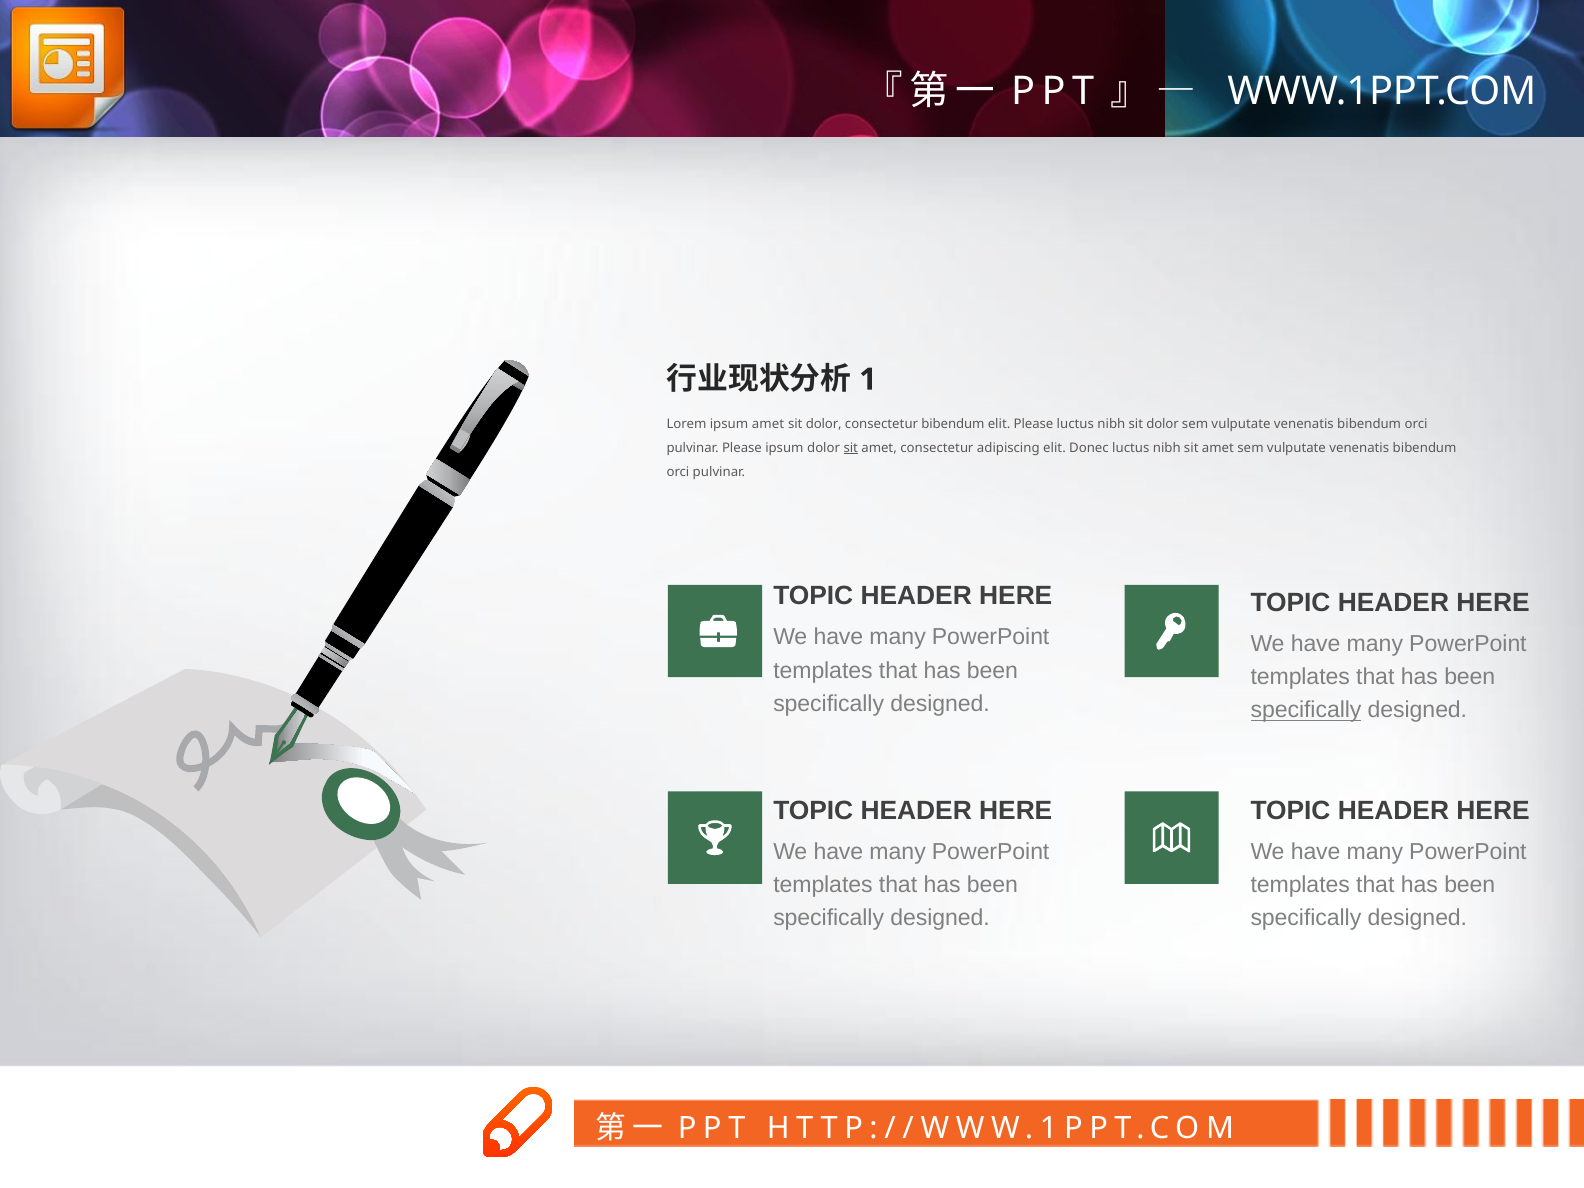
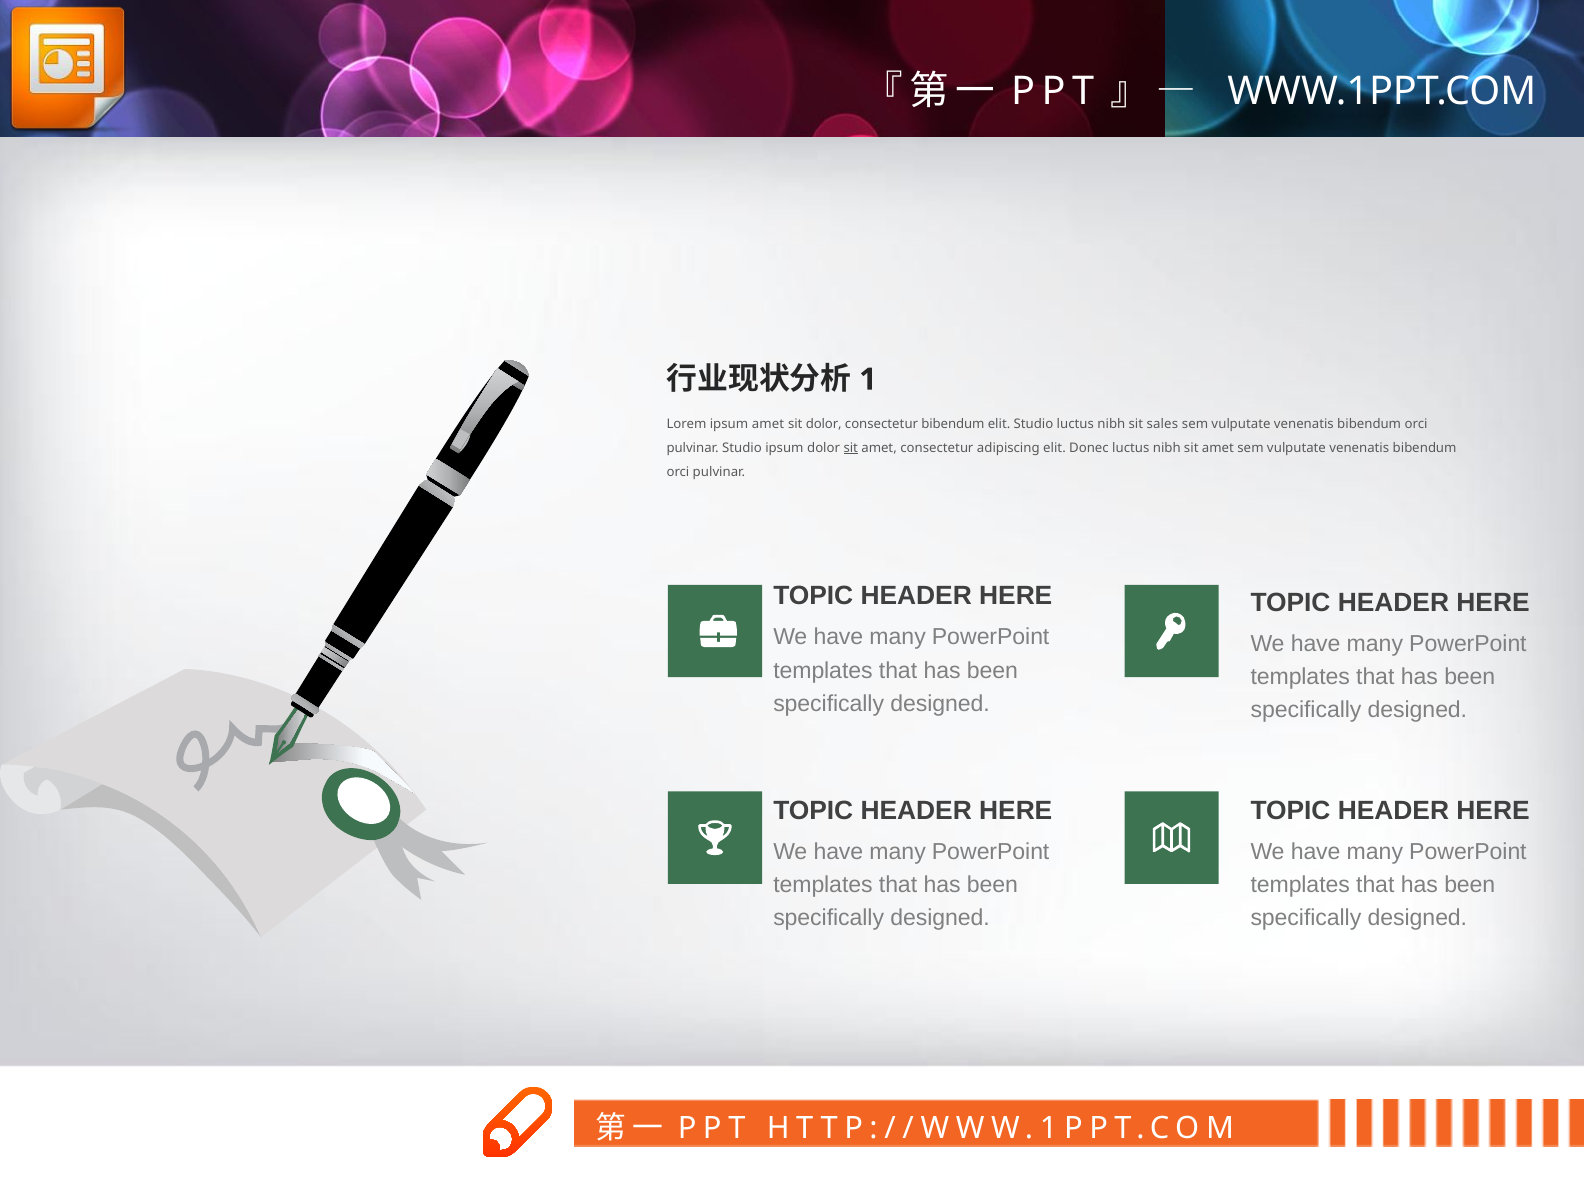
elit Please: Please -> Studio
nibh sit dolor: dolor -> sales
pulvinar Please: Please -> Studio
specifically at (1306, 710) underline: present -> none
